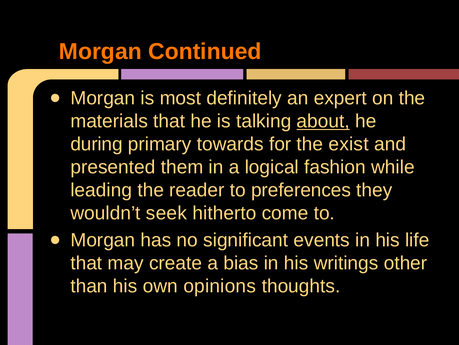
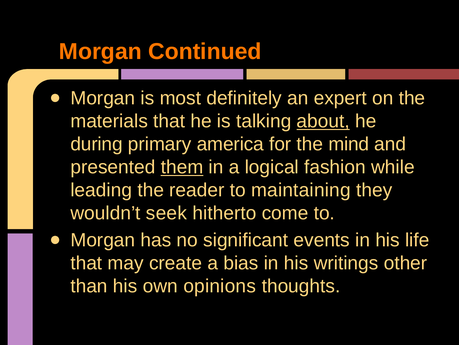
towards: towards -> america
exist: exist -> mind
them underline: none -> present
preferences: preferences -> maintaining
